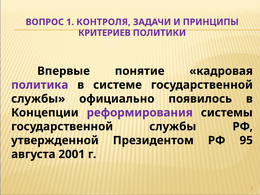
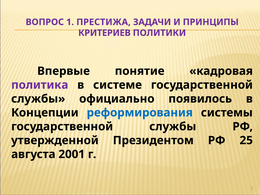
КОНТРОЛЯ: КОНТРОЛЯ -> ПРЕСТИЖА
реформирования colour: purple -> blue
95: 95 -> 25
